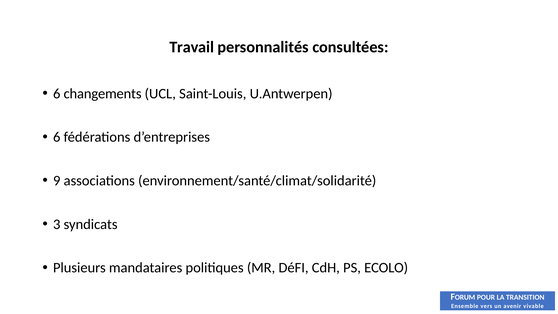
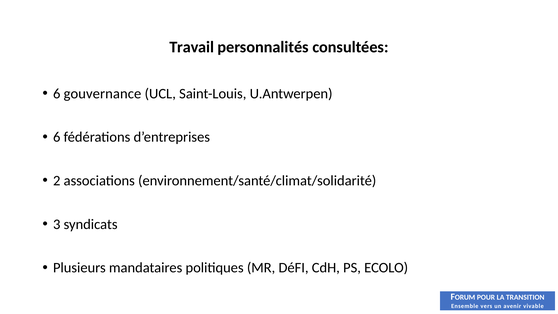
changements: changements -> gouvernance
9: 9 -> 2
